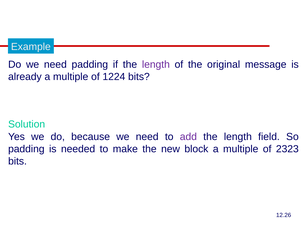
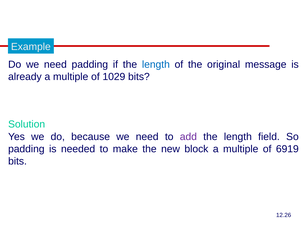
length at (156, 65) colour: purple -> blue
1224: 1224 -> 1029
2323: 2323 -> 6919
